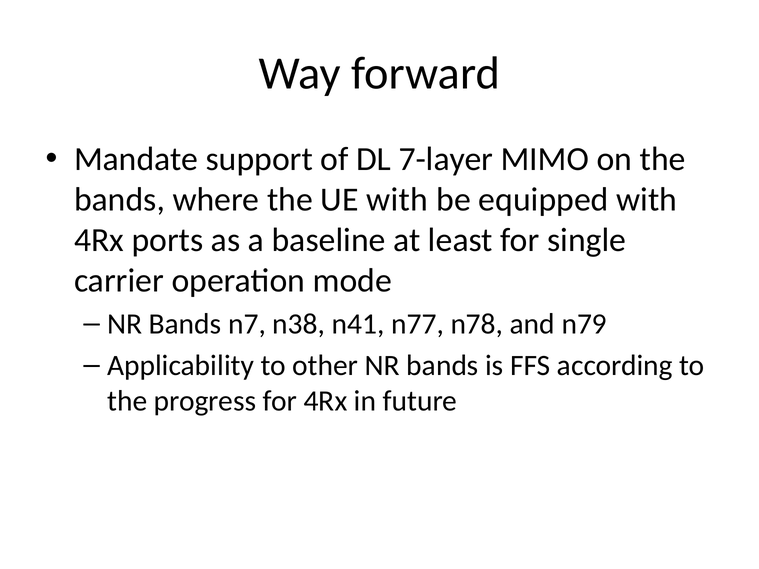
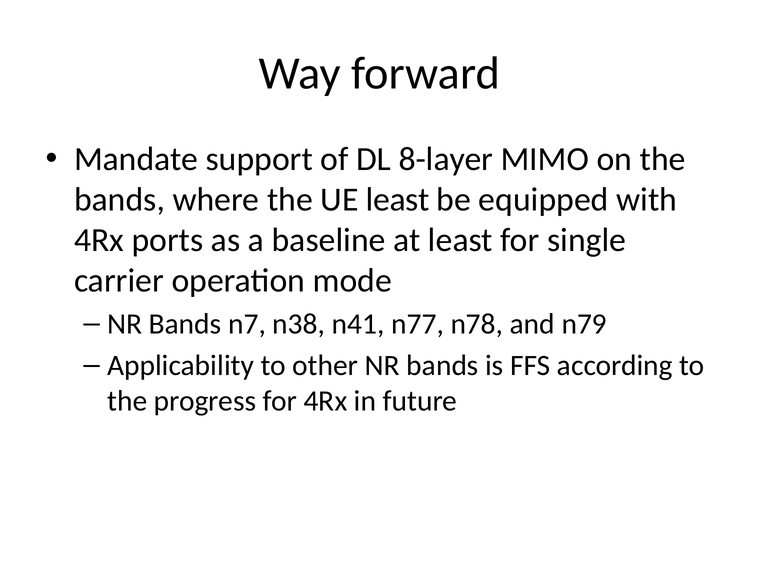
7-layer: 7-layer -> 8-layer
UE with: with -> least
